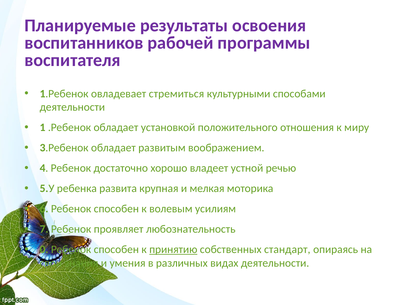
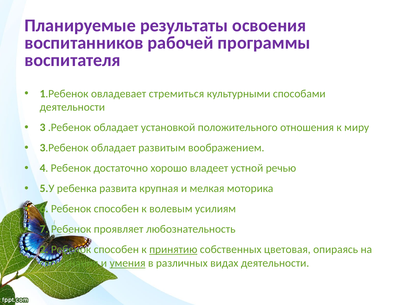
1: 1 -> 3
0: 0 -> 2
стандарт: стандарт -> цветовая
умения underline: none -> present
